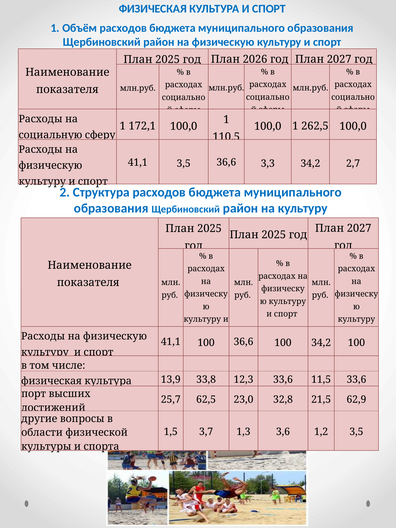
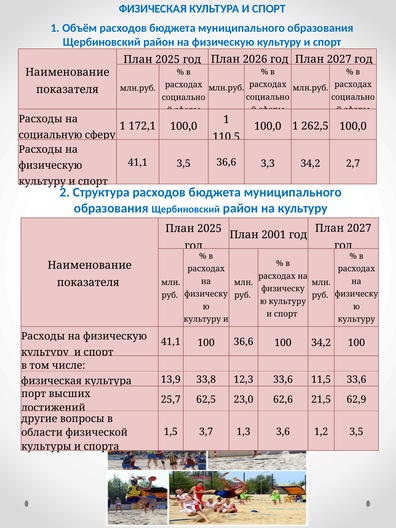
2025 at (274, 235): 2025 -> 2001
32,8: 32,8 -> 62,6
